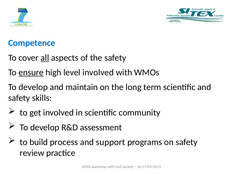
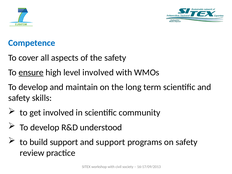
all underline: present -> none
assessment: assessment -> understood
build process: process -> support
